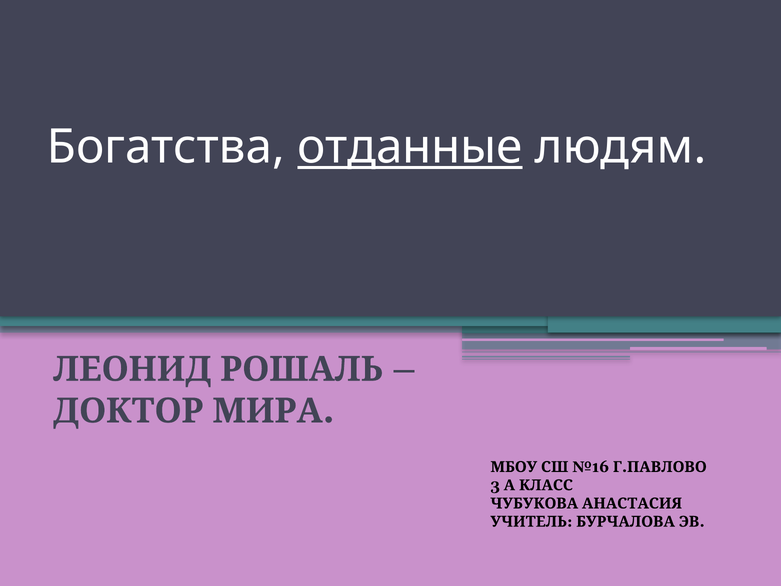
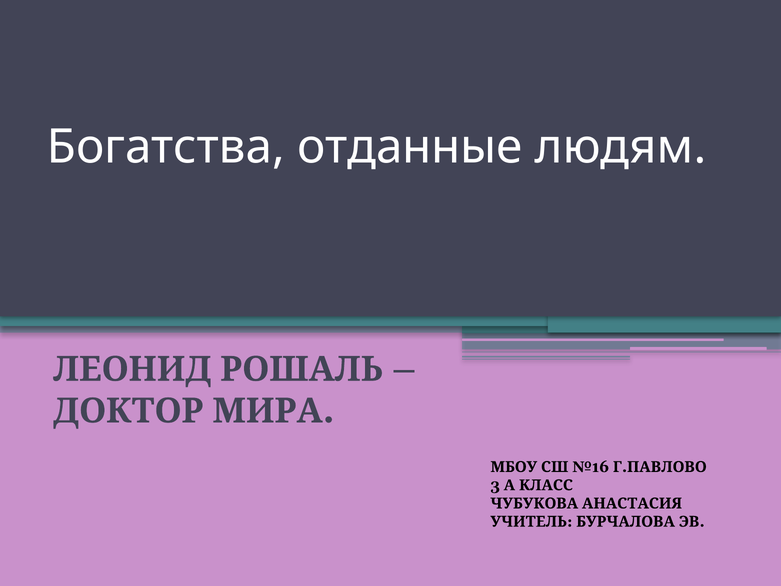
отданные underline: present -> none
